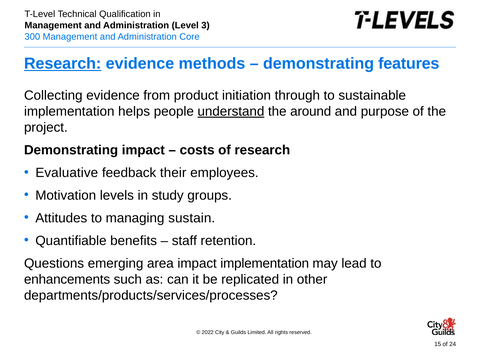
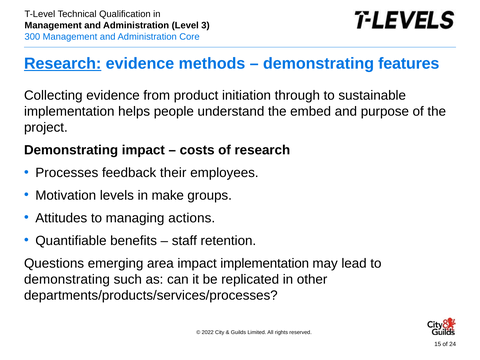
understand underline: present -> none
around: around -> embed
Evaluative: Evaluative -> Processes
study: study -> make
sustain: sustain -> actions
enhancements at (67, 279): enhancements -> demonstrating
